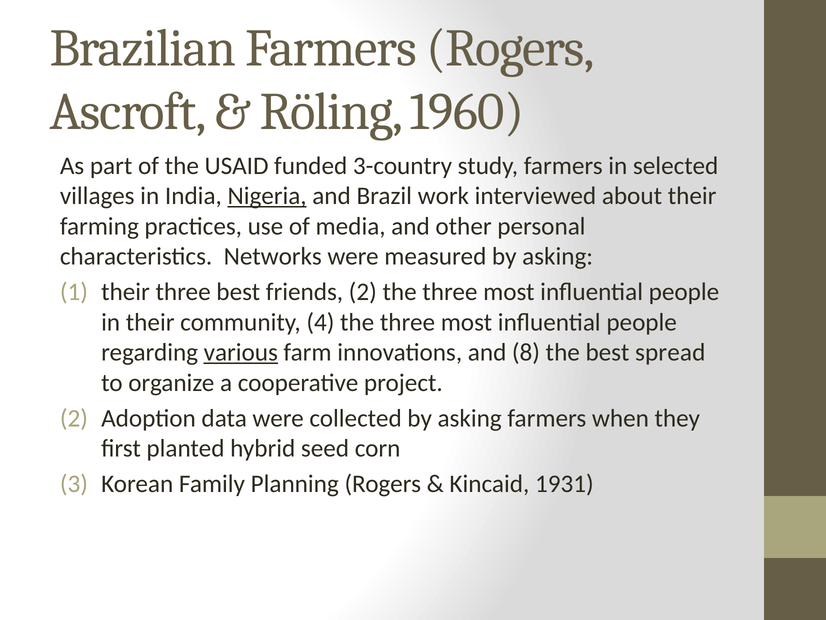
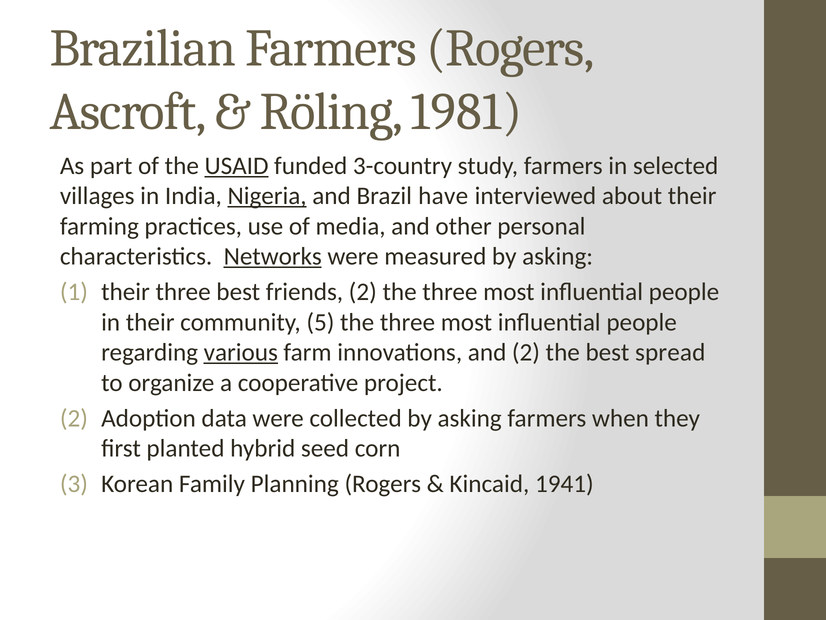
1960: 1960 -> 1981
USAID underline: none -> present
work: work -> have
Networks underline: none -> present
4: 4 -> 5
and 8: 8 -> 2
1931: 1931 -> 1941
